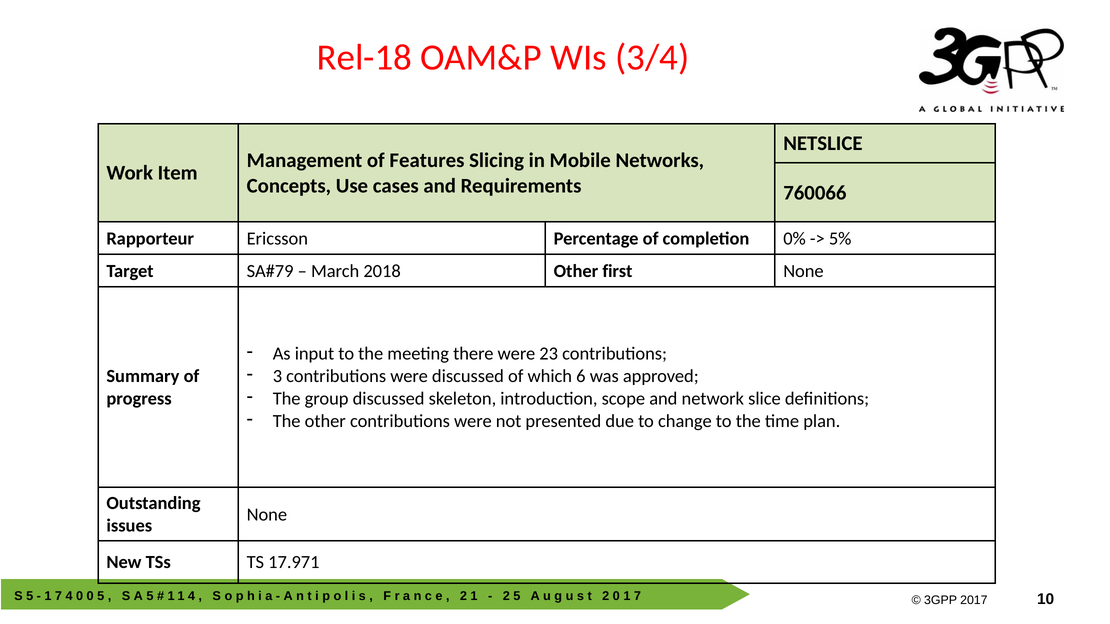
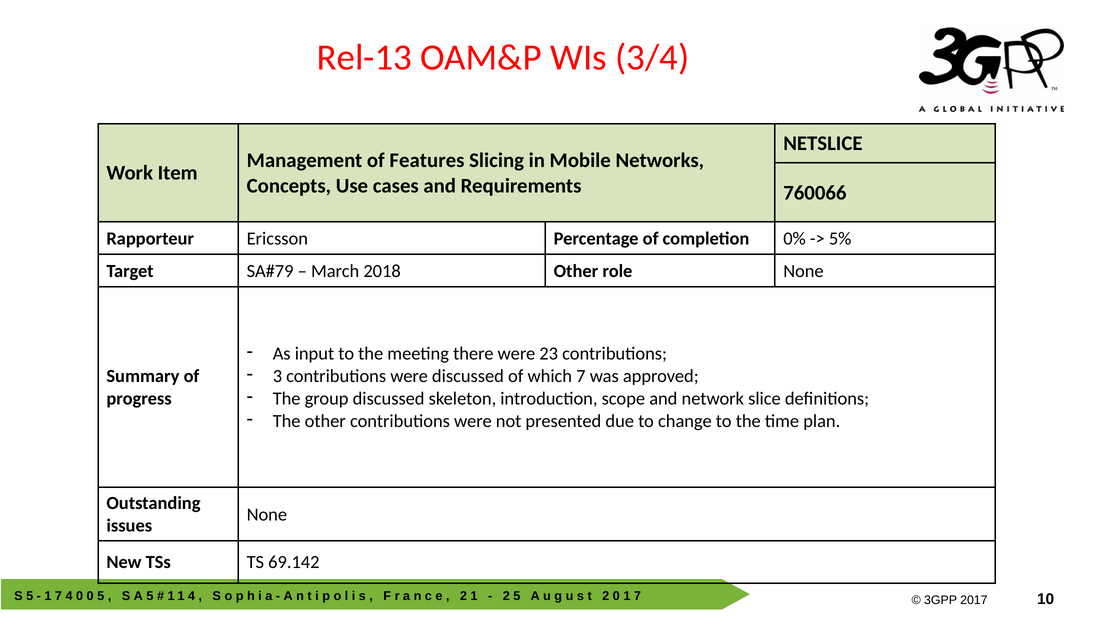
Rel-18: Rel-18 -> Rel-13
first: first -> role
which 6: 6 -> 7
17.971: 17.971 -> 69.142
